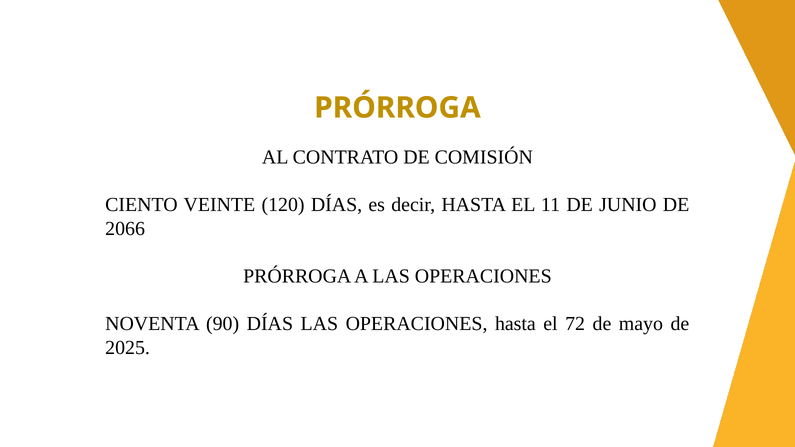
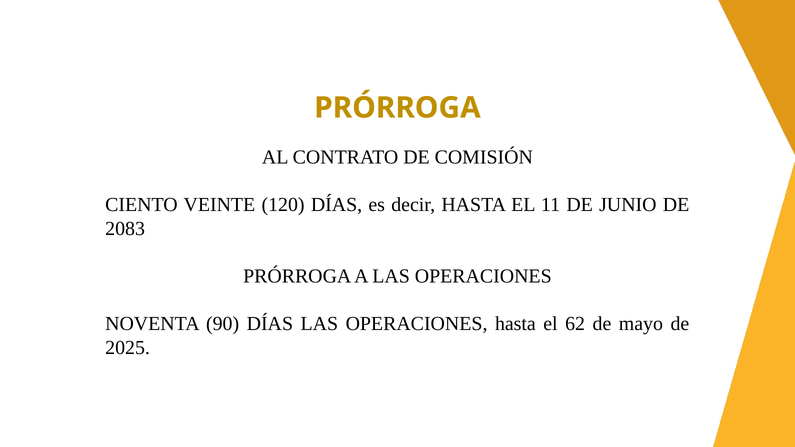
2066: 2066 -> 2083
72: 72 -> 62
